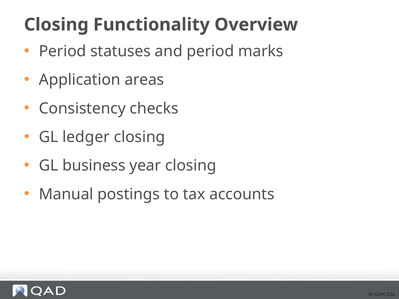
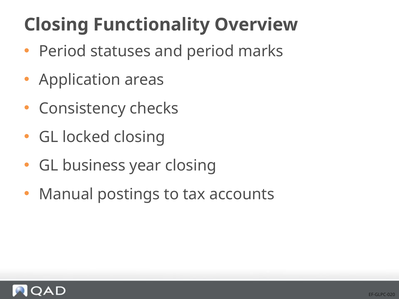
ledger: ledger -> locked
